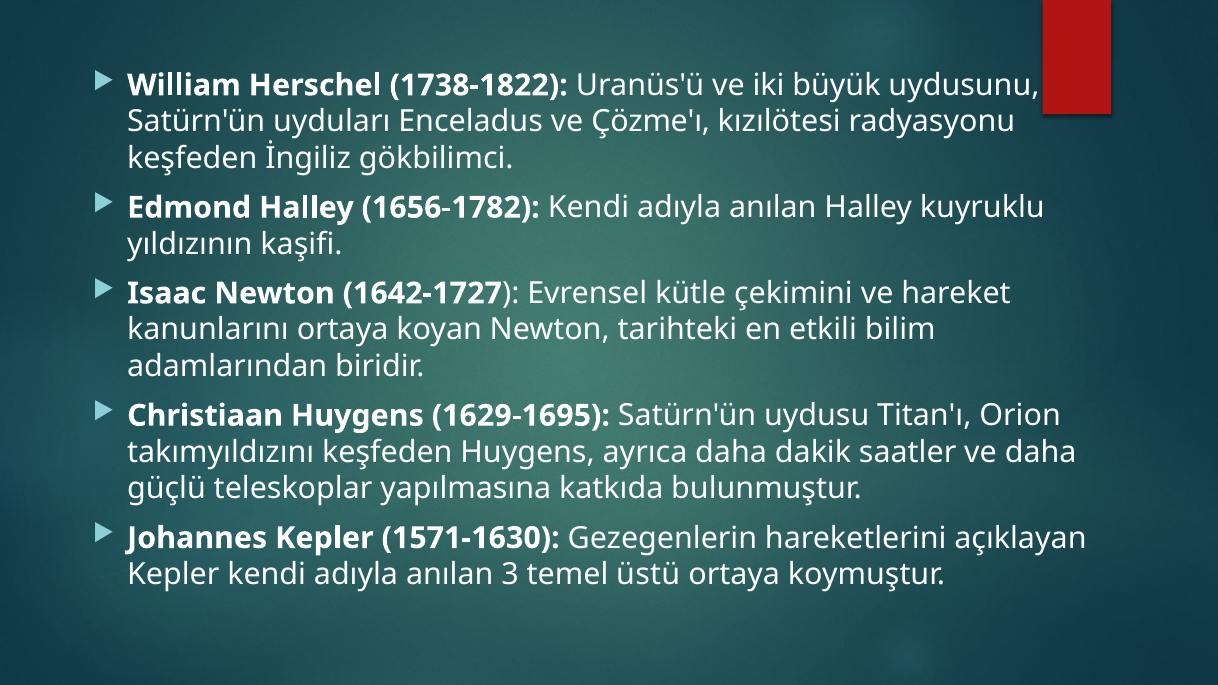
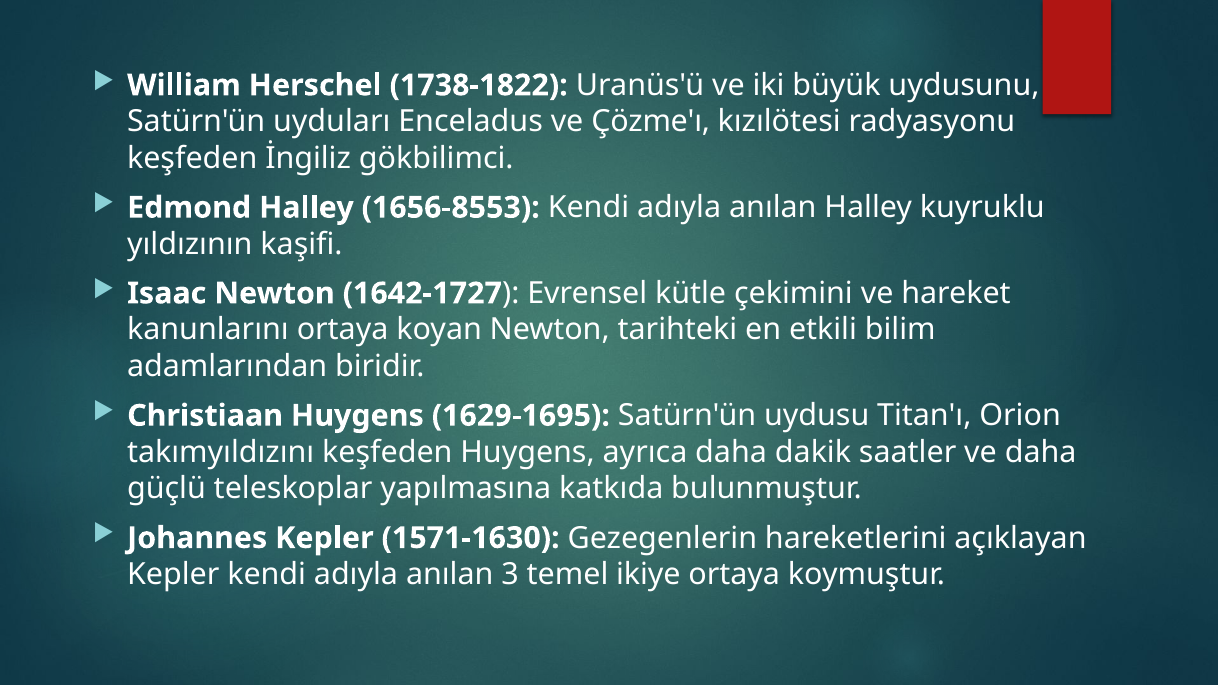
1656-1782: 1656-1782 -> 1656-8553
üstü: üstü -> ikiye
